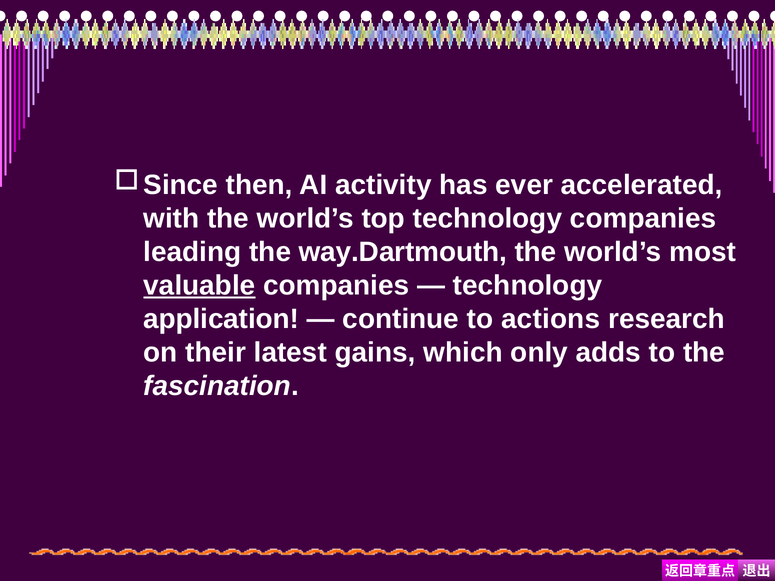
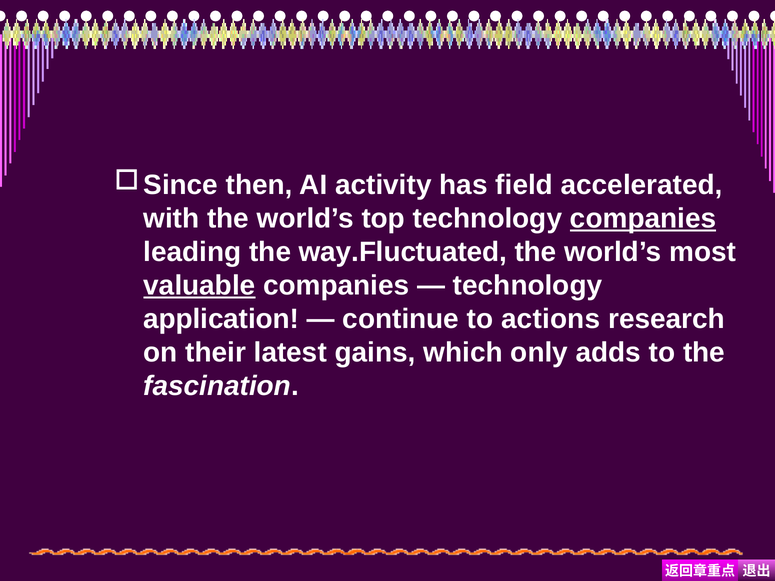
ever: ever -> field
companies at (643, 219) underline: none -> present
way.Dartmouth: way.Dartmouth -> way.Fluctuated
